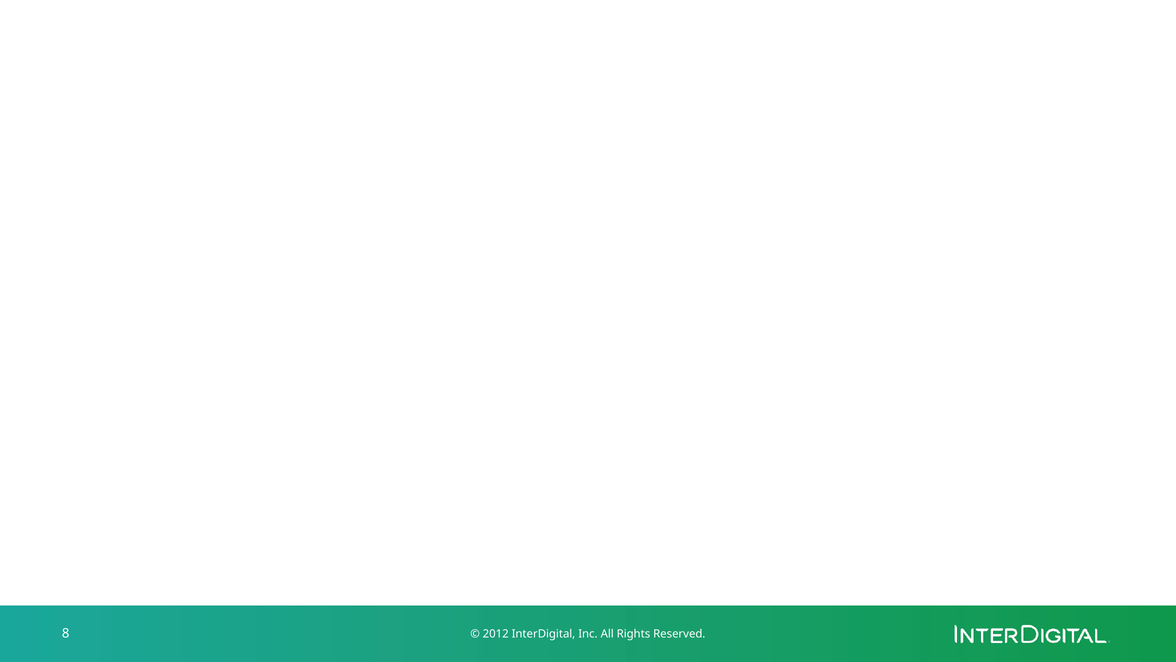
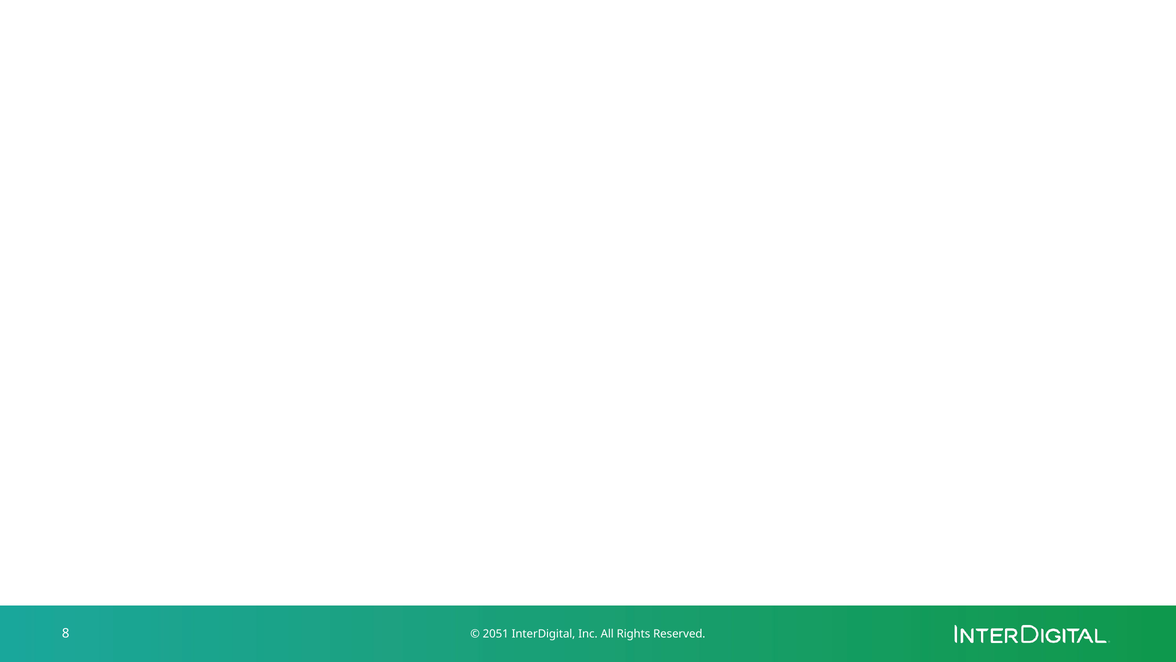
2012: 2012 -> 2051
